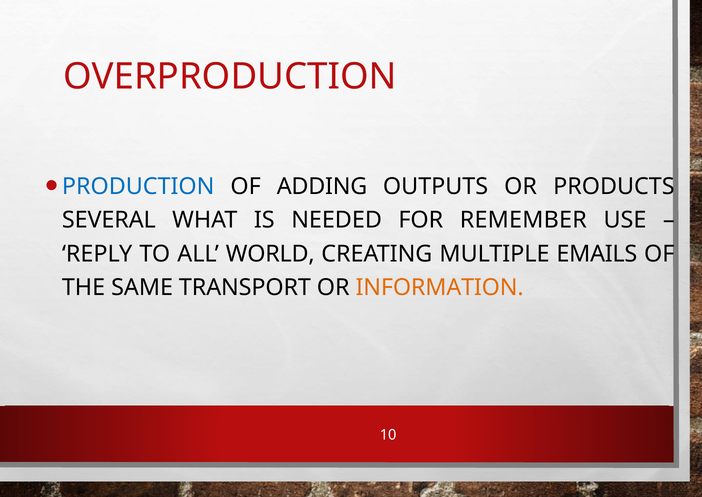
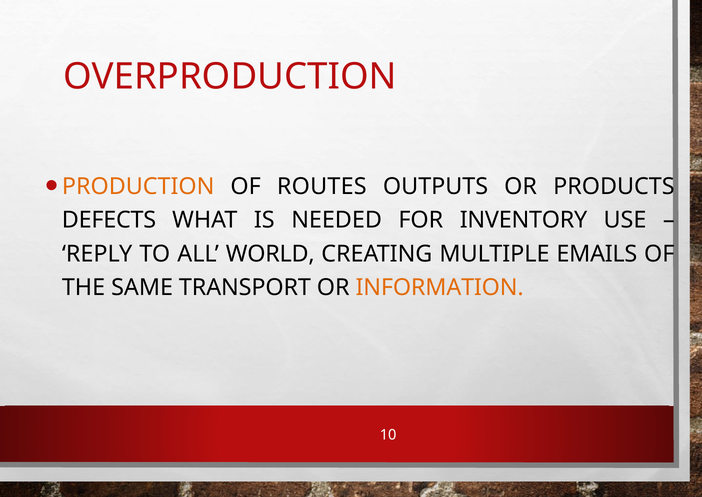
PRODUCTION colour: blue -> orange
ADDING: ADDING -> ROUTES
SEVERAL: SEVERAL -> DEFECTS
REMEMBER: REMEMBER -> INVENTORY
